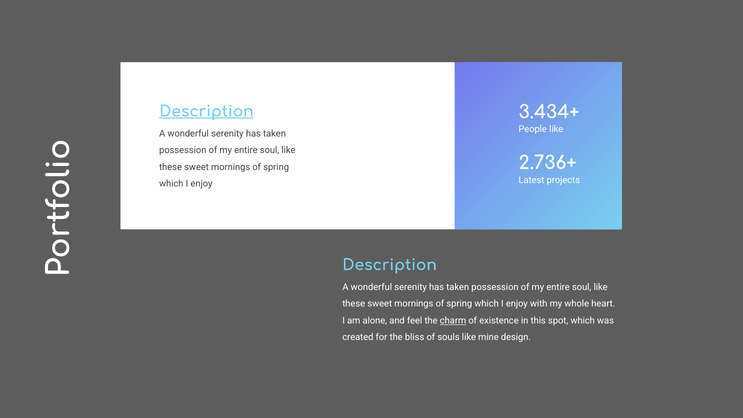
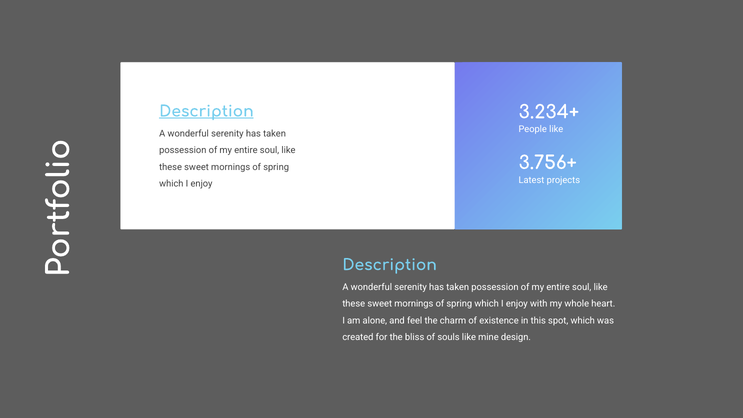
3.434+: 3.434+ -> 3.234+
2.736+: 2.736+ -> 3.756+
charm underline: present -> none
